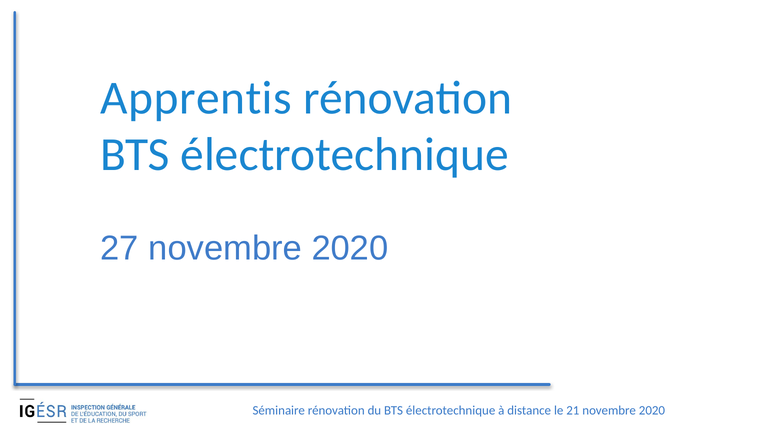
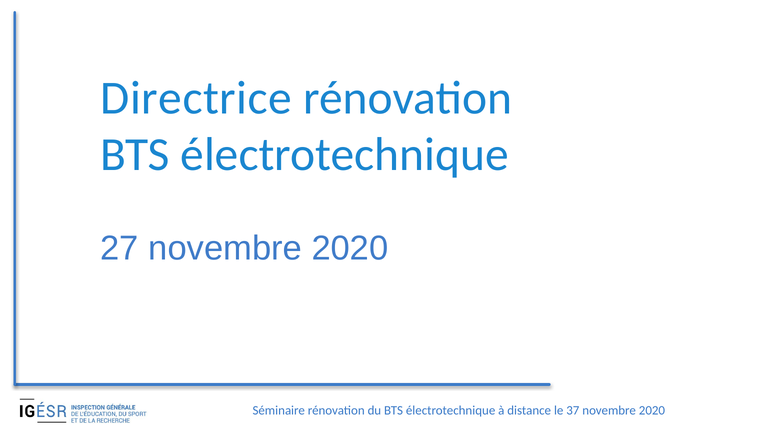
Apprentis: Apprentis -> Directrice
21: 21 -> 37
